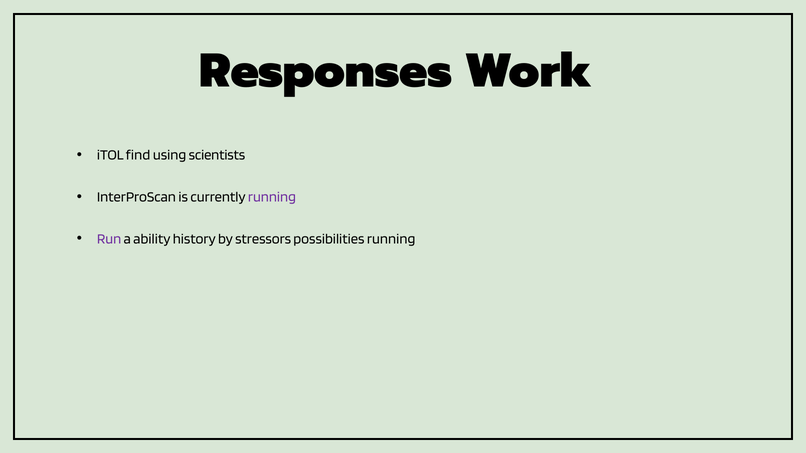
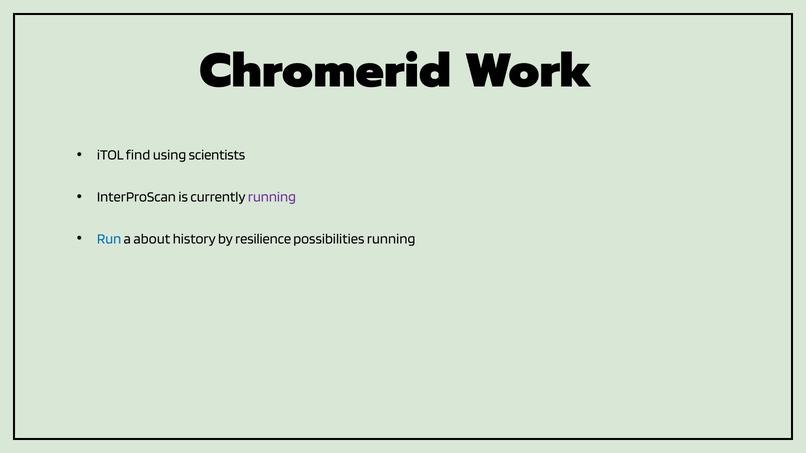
Responses: Responses -> Chromerid
Run colour: purple -> blue
ability: ability -> about
stressors: stressors -> resilience
